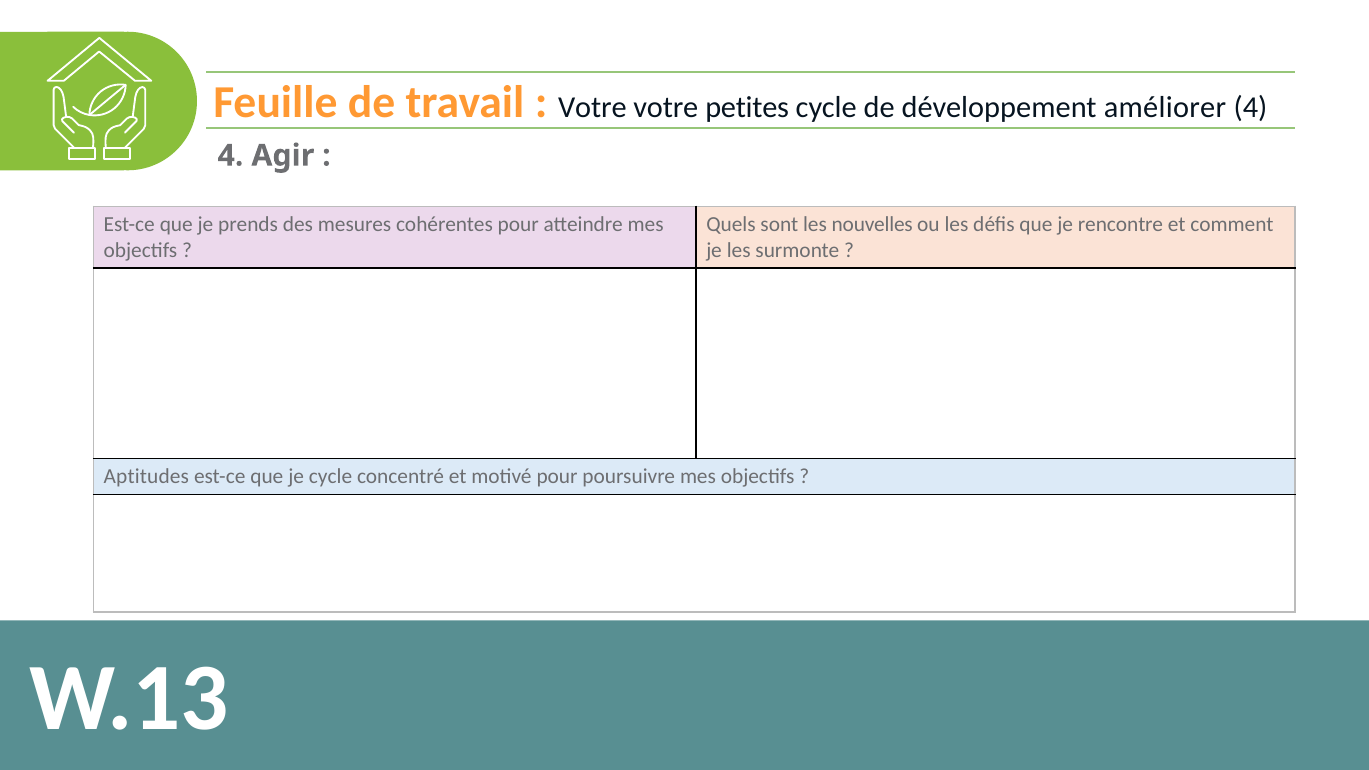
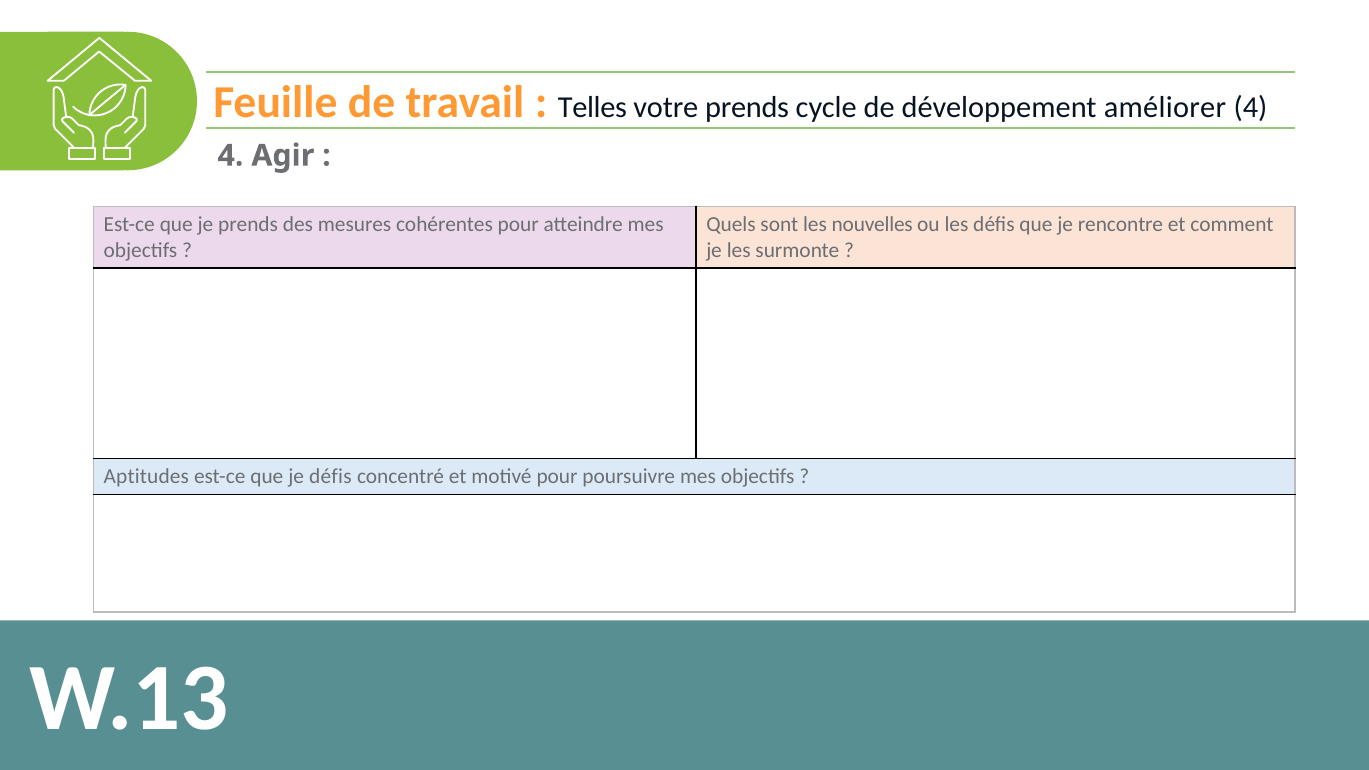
Votre at (592, 108): Votre -> Telles
votre petites: petites -> prends
je cycle: cycle -> défis
